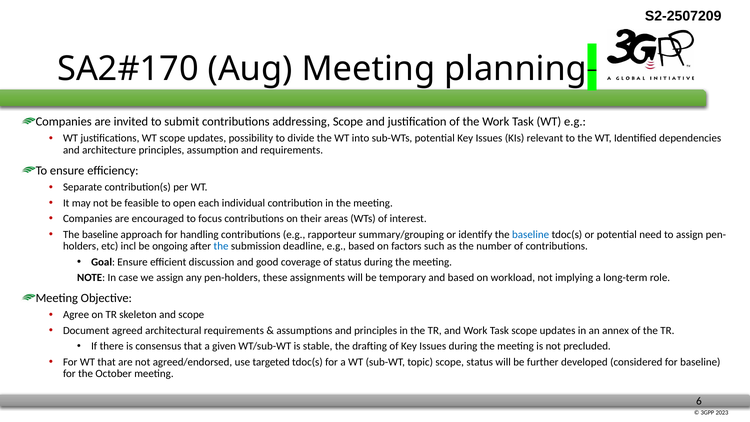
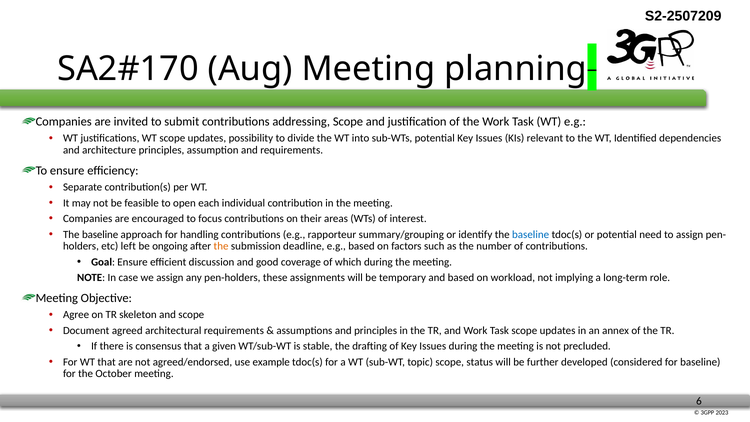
incl: incl -> left
the at (221, 246) colour: blue -> orange
of status: status -> which
targeted: targeted -> example
